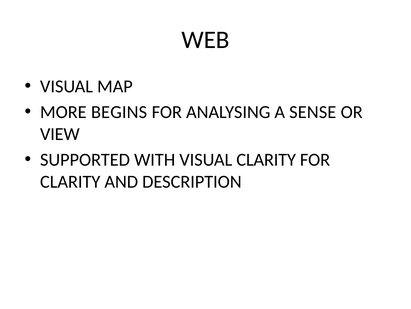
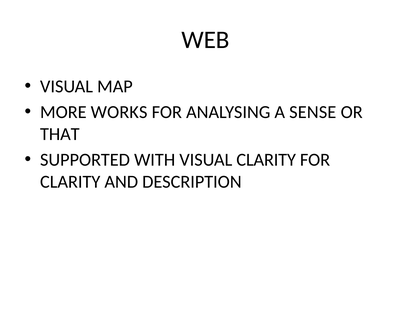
BEGINS: BEGINS -> WORKS
VIEW: VIEW -> THAT
